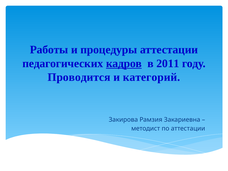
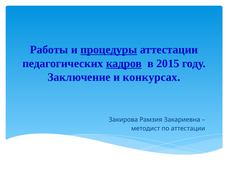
процедуры underline: none -> present
2011: 2011 -> 2015
Проводится: Проводится -> Заключение
категорий: категорий -> конкурсах
